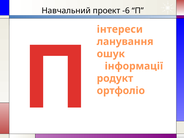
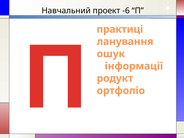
інтереси: інтереси -> практиці
